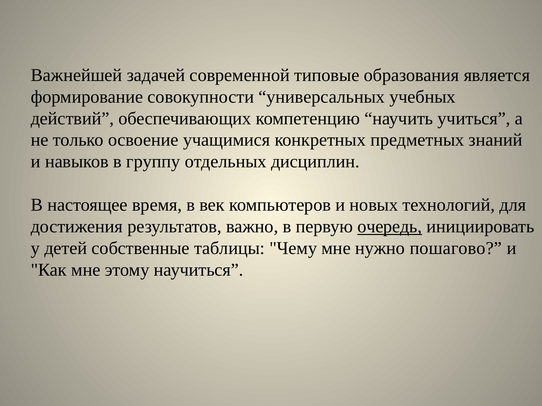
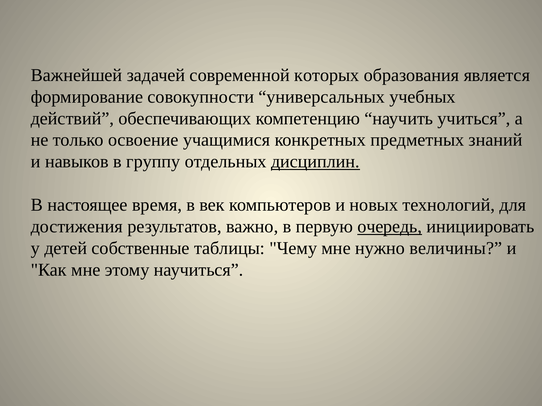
типовые: типовые -> которых
дисциплин underline: none -> present
пошагово: пошагово -> величины
